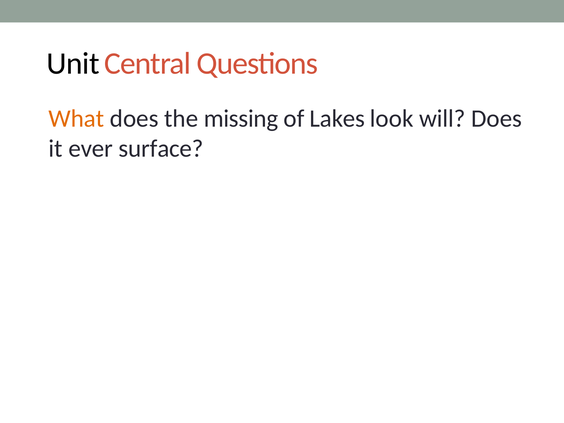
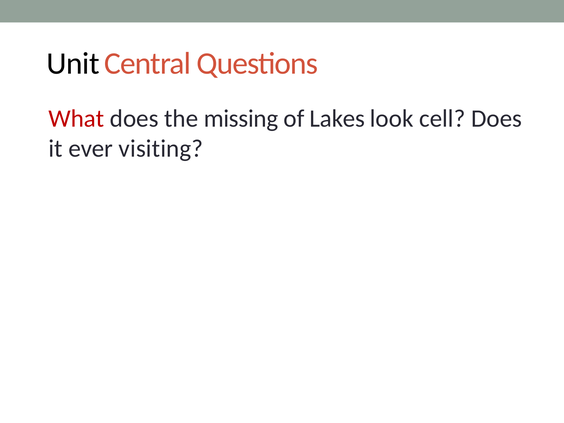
What colour: orange -> red
will: will -> cell
surface: surface -> visiting
